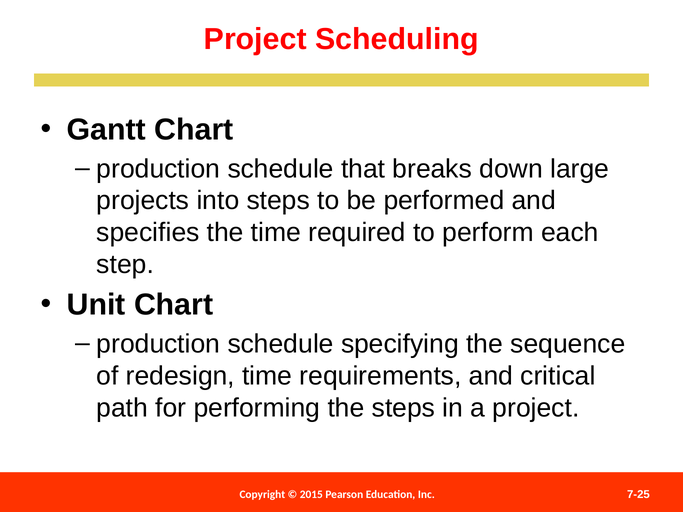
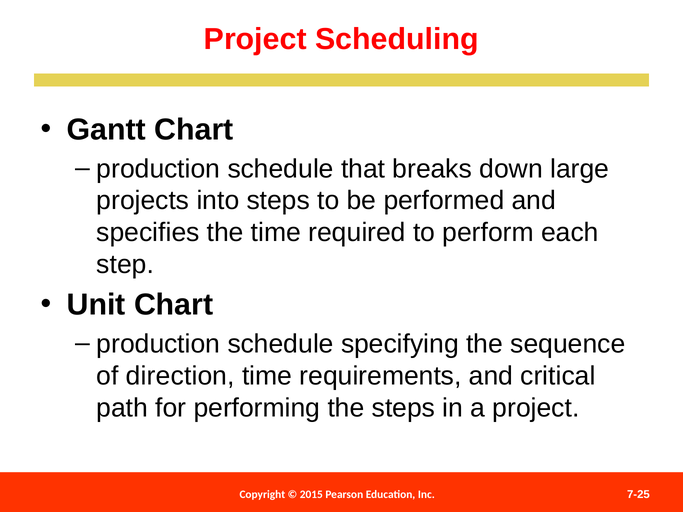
redesign: redesign -> direction
